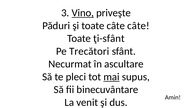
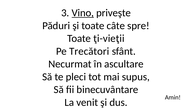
câte câte: câte -> spre
ţi-sfânt: ţi-sfânt -> ţi-vieţii
mai underline: present -> none
